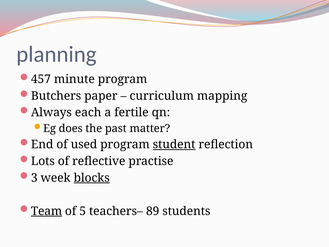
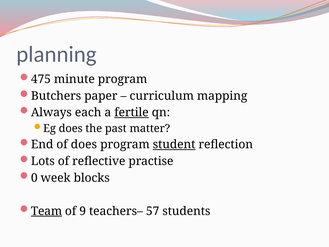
457: 457 -> 475
fertile underline: none -> present
of used: used -> does
3: 3 -> 0
blocks underline: present -> none
5: 5 -> 9
89: 89 -> 57
